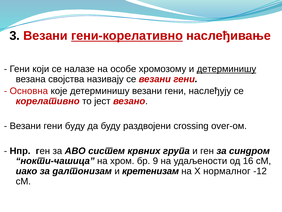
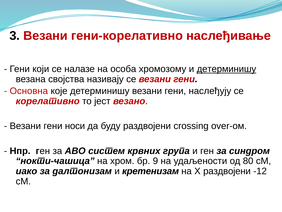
гени-корелативно underline: present -> none
особе: особе -> особа
гени буду: буду -> носи
16: 16 -> 80
X нормалног: нормалног -> раздвојени
